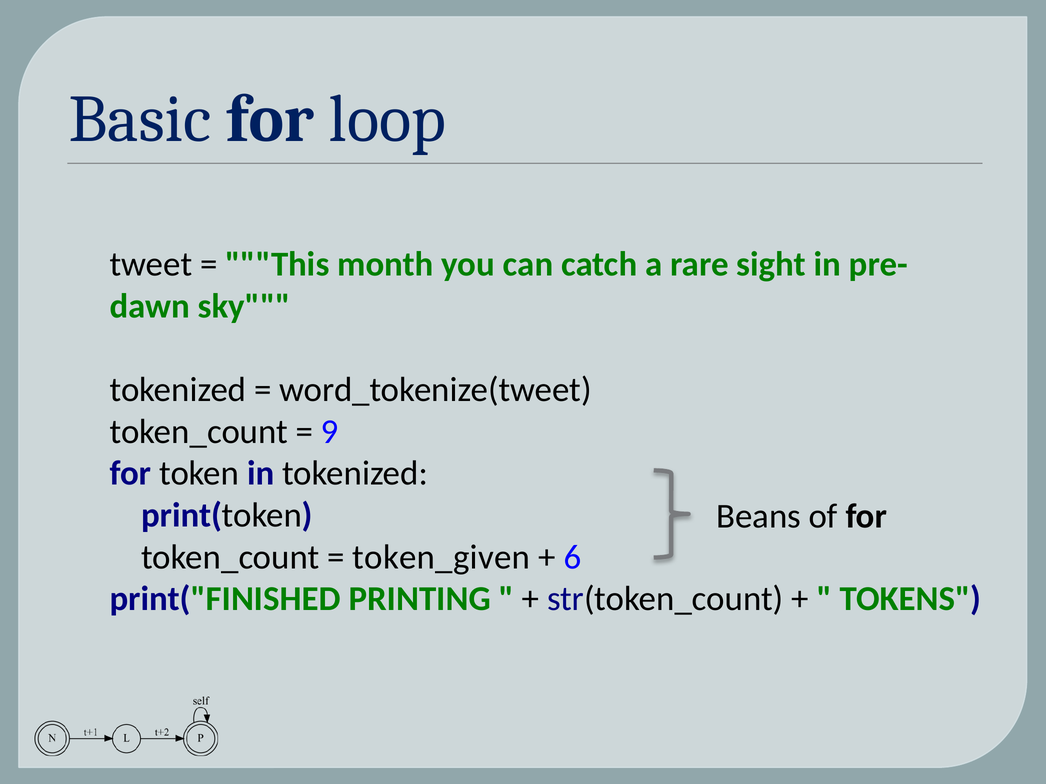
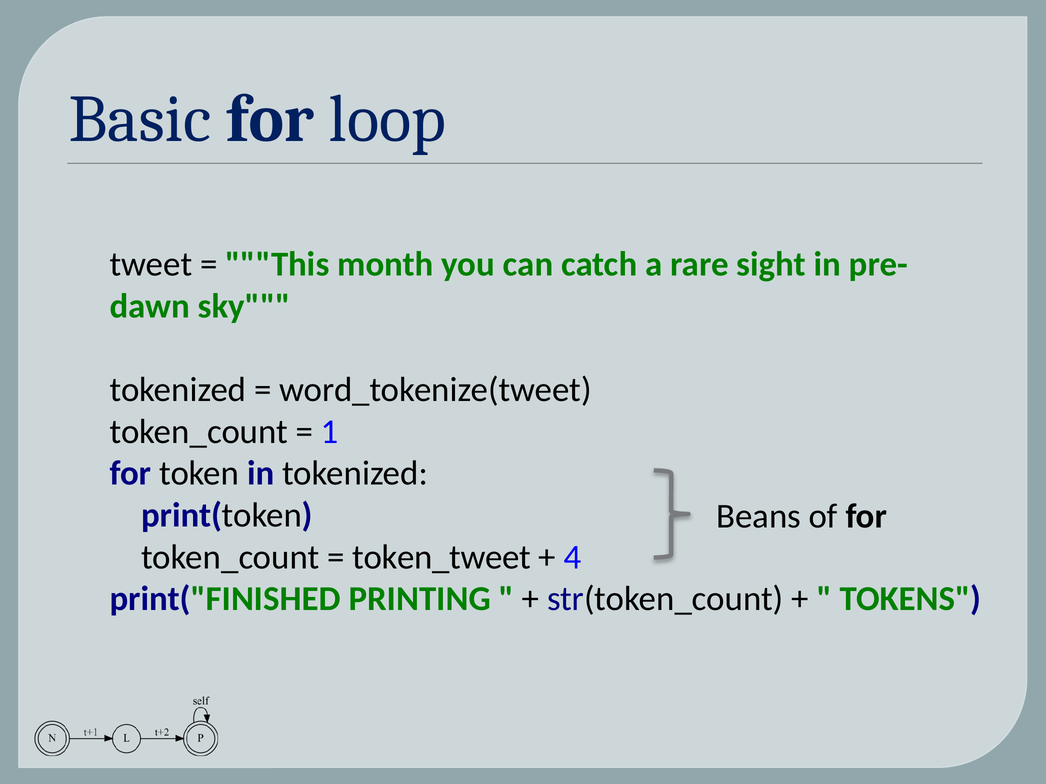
9: 9 -> 1
token_given: token_given -> token_tweet
6: 6 -> 4
